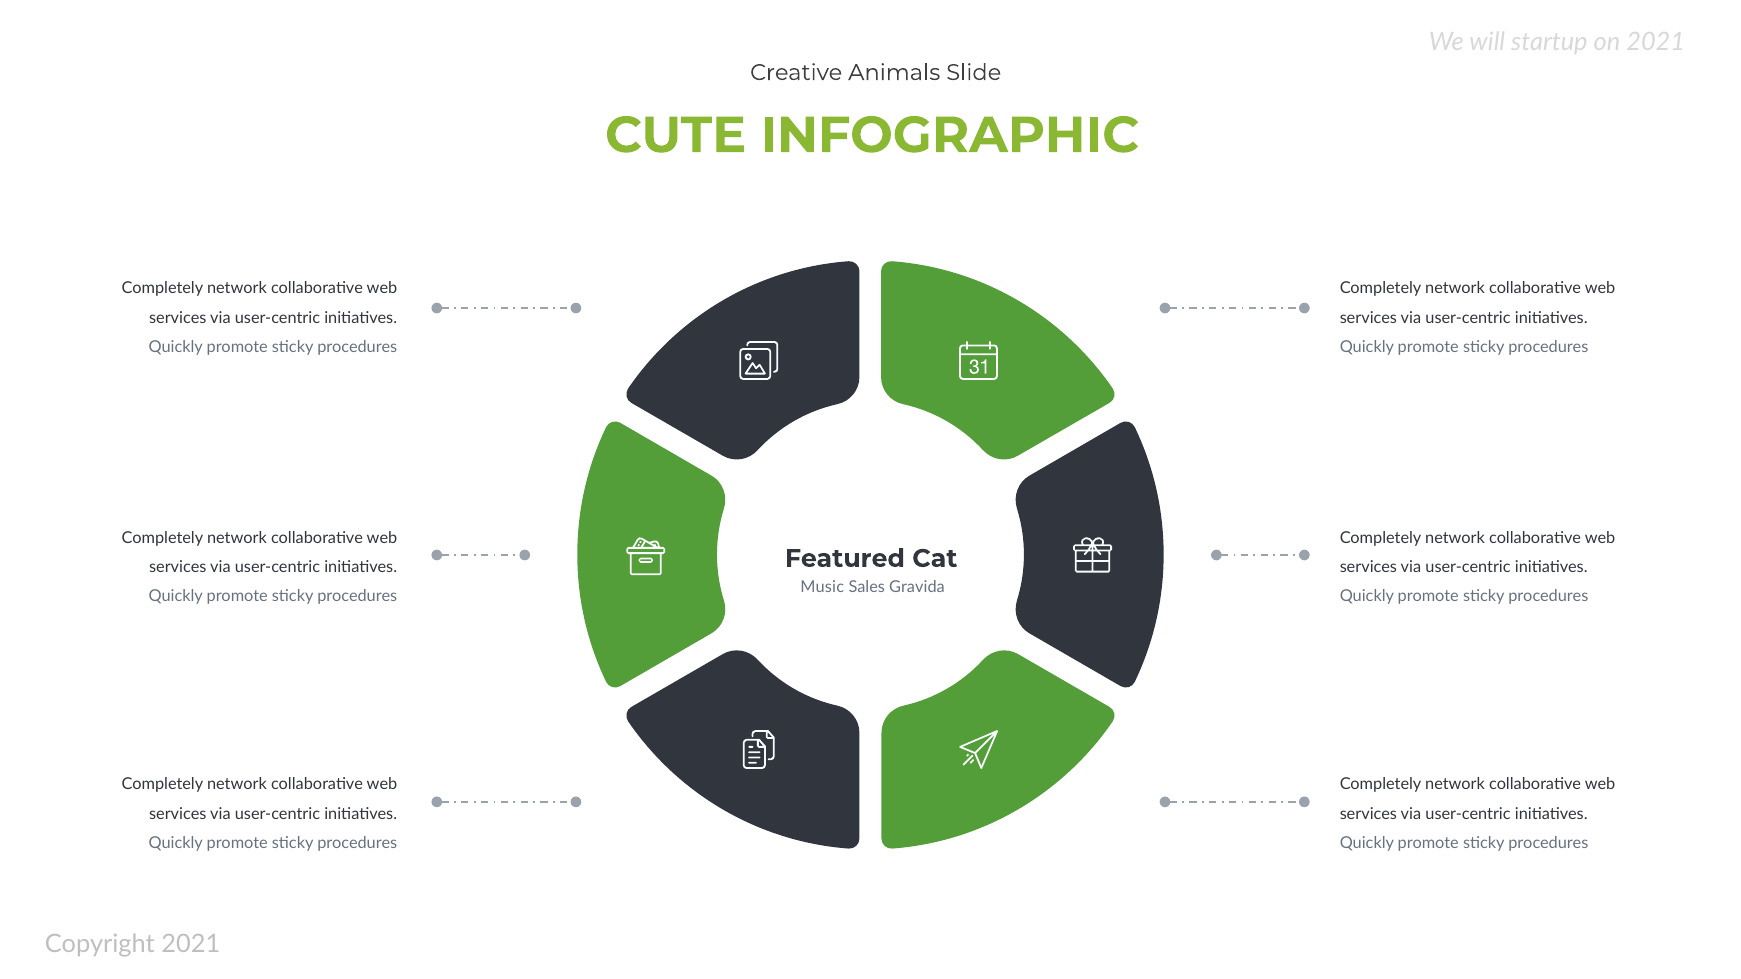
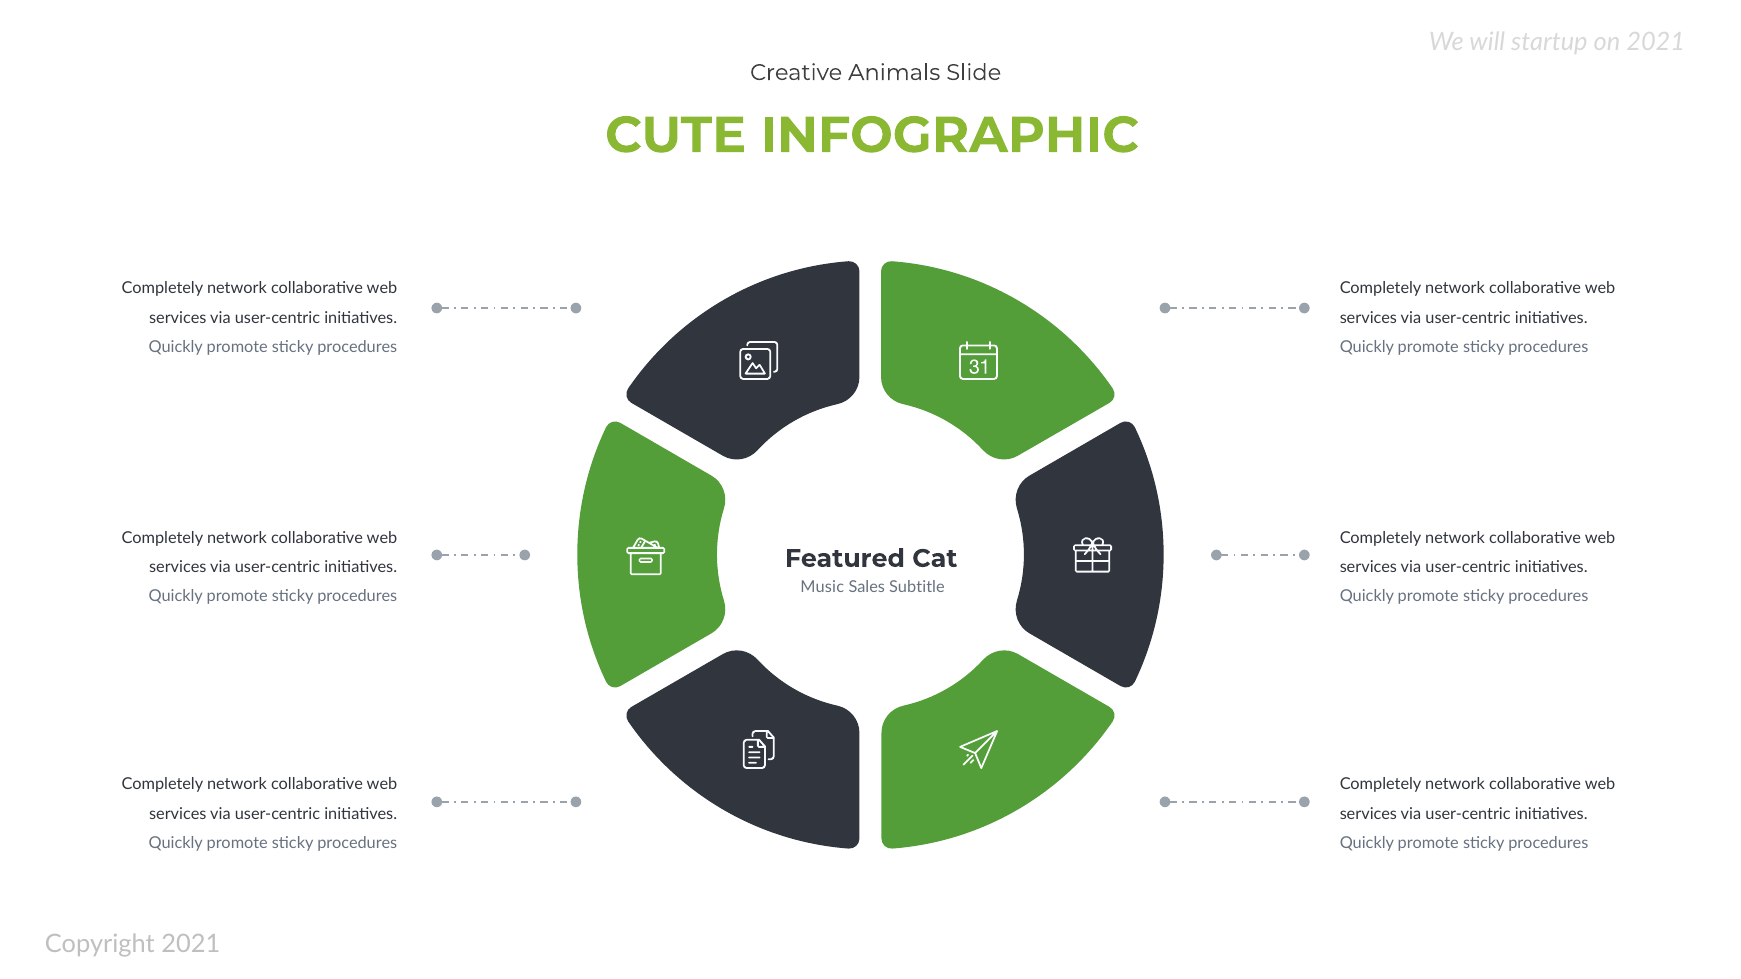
Gravida: Gravida -> Subtitle
